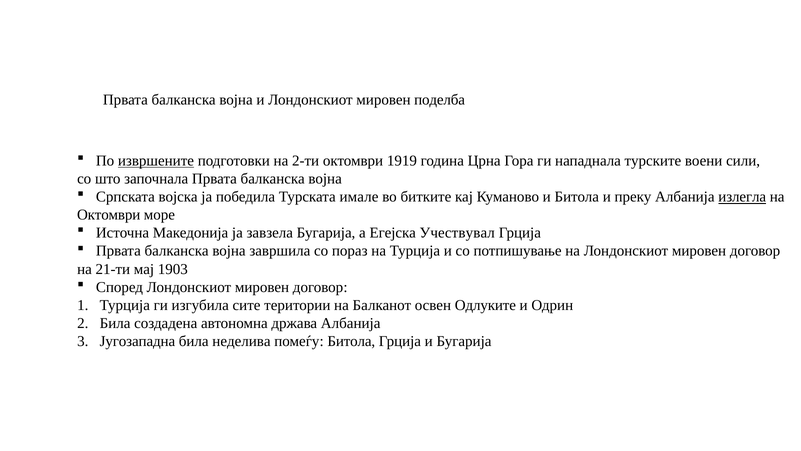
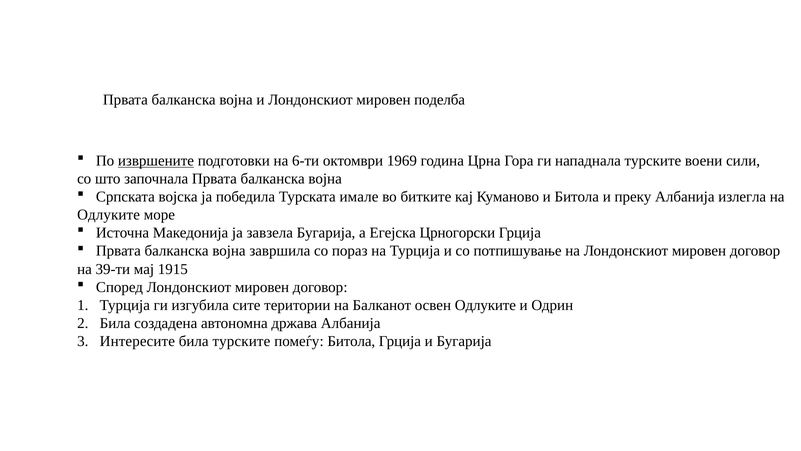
2-ти: 2-ти -> 6-ти
1919: 1919 -> 1969
излегла underline: present -> none
Октомври at (109, 215): Октомври -> Одлуките
Учествувал: Учествувал -> Црногорски
21-ти: 21-ти -> 39-ти
1903: 1903 -> 1915
Југозападна: Југозападна -> Интересите
била неделива: неделива -> турските
